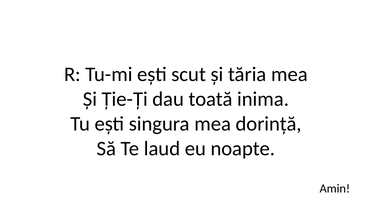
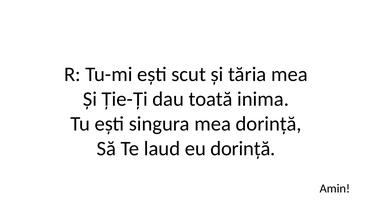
eu noapte: noapte -> dorință
